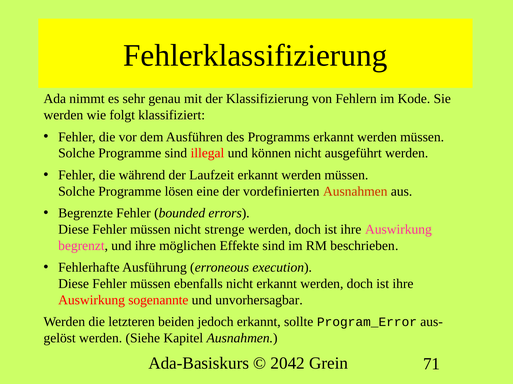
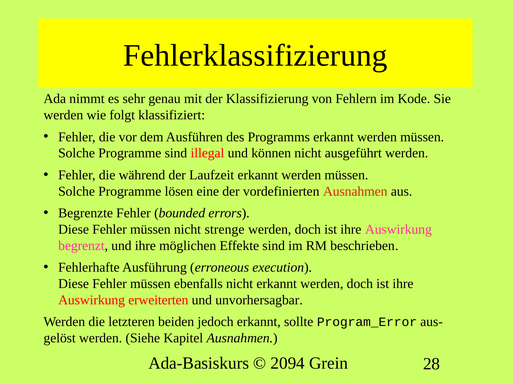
sogenannte: sogenannte -> erweiterten
2042: 2042 -> 2094
71: 71 -> 28
